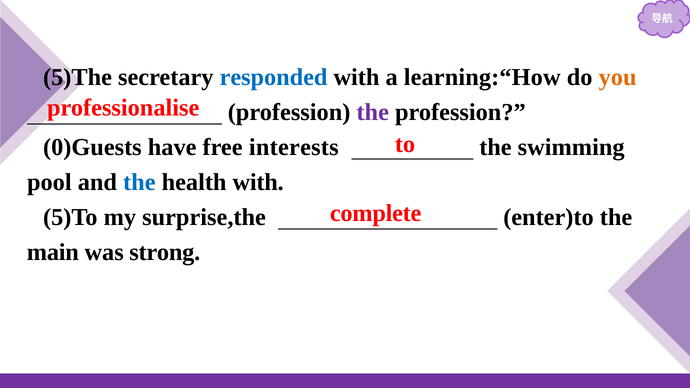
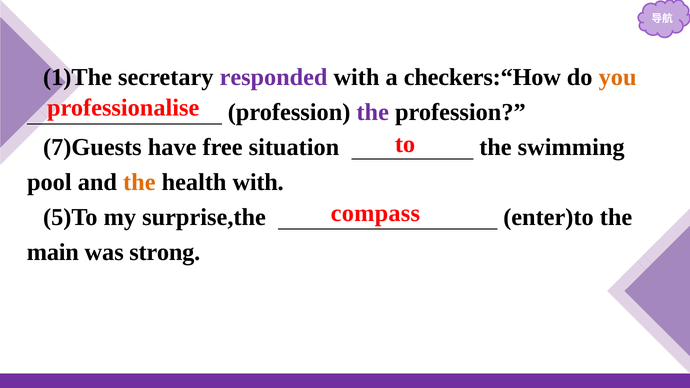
5)The: 5)The -> 1)The
responded colour: blue -> purple
learning:“How: learning:“How -> checkers:“How
0)Guests: 0)Guests -> 7)Guests
interests: interests -> situation
the at (139, 182) colour: blue -> orange
complete: complete -> compass
